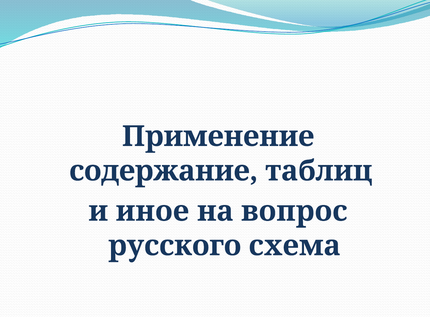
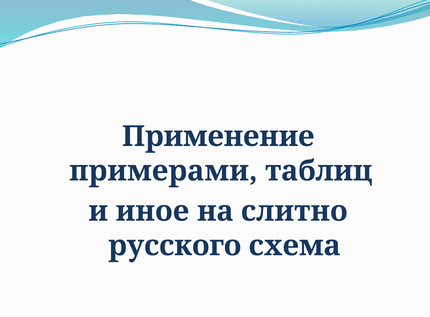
содержание: содержание -> примерами
вопрос: вопрос -> слитно
